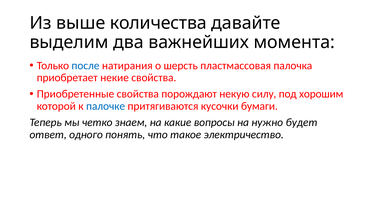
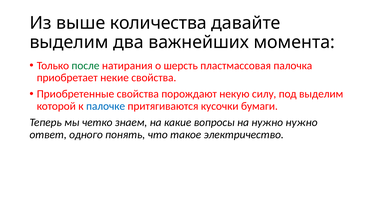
после colour: blue -> green
под хорошим: хорошим -> выделим
нужно будет: будет -> нужно
